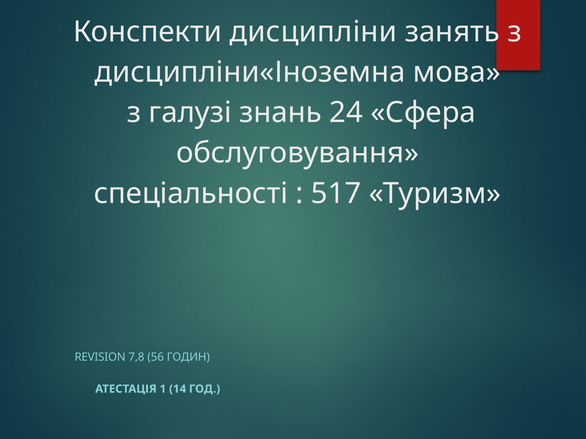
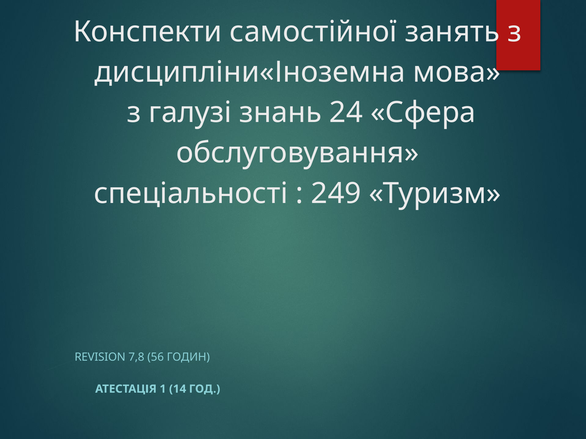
дисципліни: дисципліни -> самостійної
517: 517 -> 249
